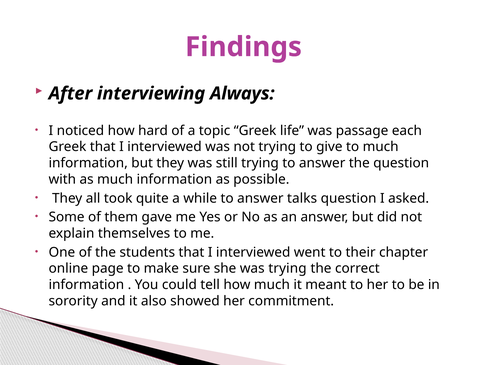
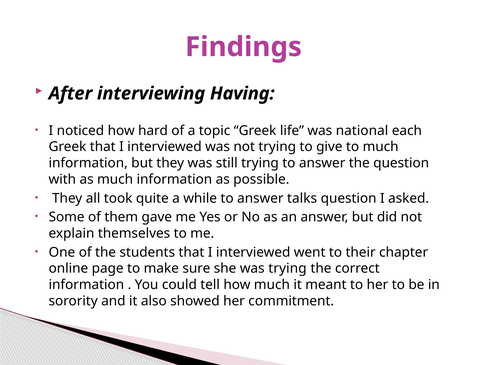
Always: Always -> Having
passage: passage -> national
